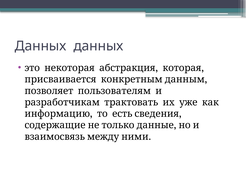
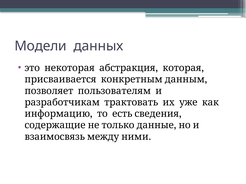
Данных at (41, 46): Данных -> Модели
